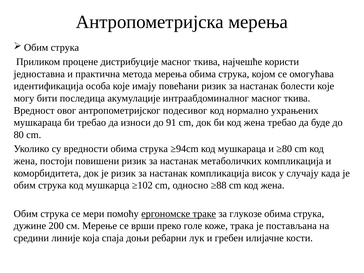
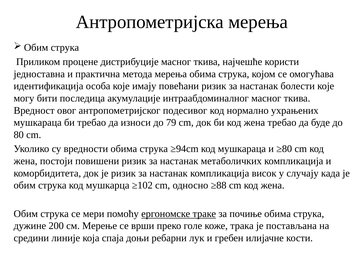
91: 91 -> 79
глукозе: глукозе -> почиње
